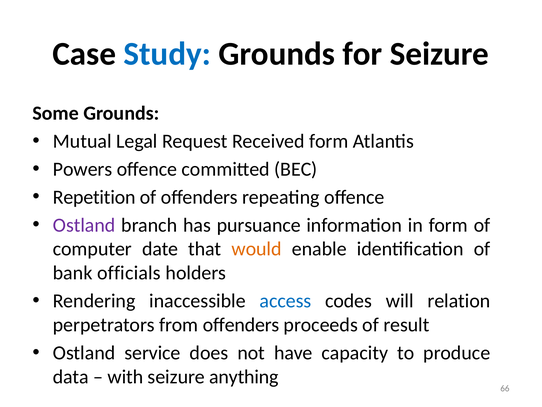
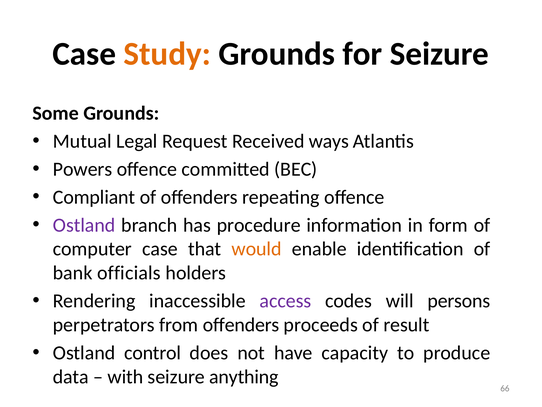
Study colour: blue -> orange
Received form: form -> ways
Repetition: Repetition -> Compliant
pursuance: pursuance -> procedure
computer date: date -> case
access colour: blue -> purple
relation: relation -> persons
service: service -> control
